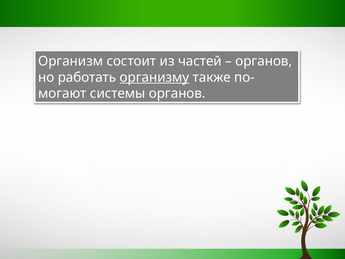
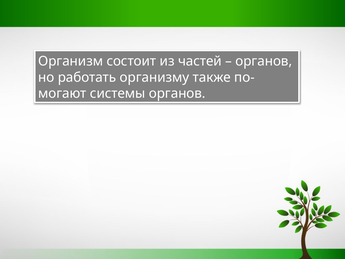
организму underline: present -> none
